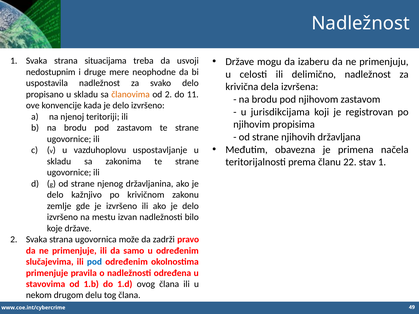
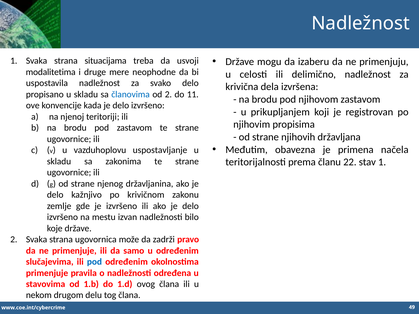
nedostupnim: nedostupnim -> modalitetima
članovima colour: orange -> blue
jurisdikcijama: jurisdikcijama -> prikupljanjem
